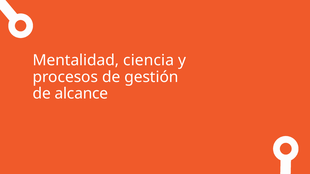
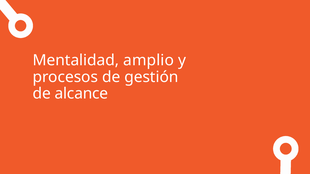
ciencia: ciencia -> amplio
